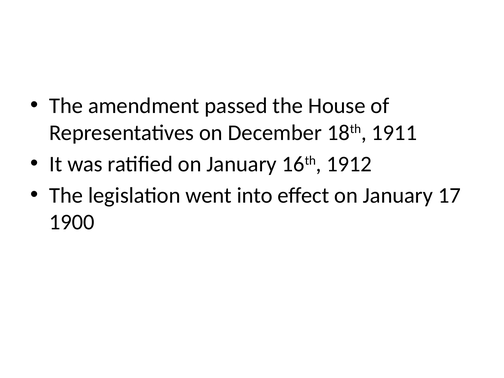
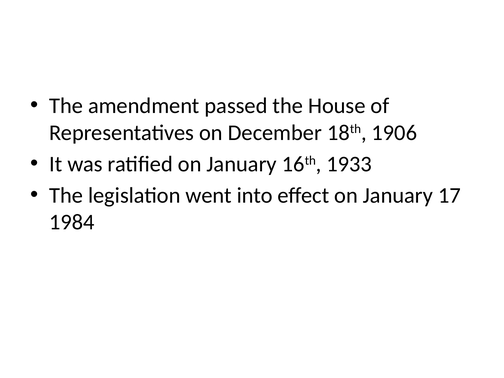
1911: 1911 -> 1906
1912: 1912 -> 1933
1900: 1900 -> 1984
